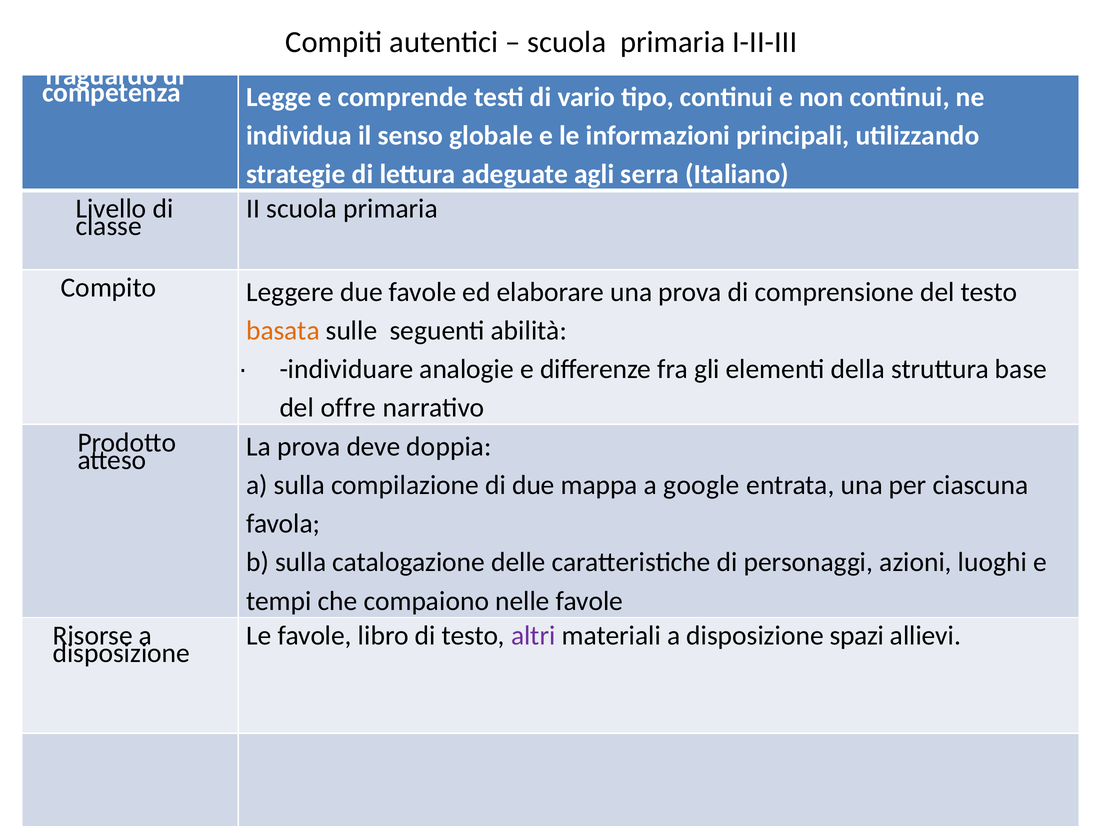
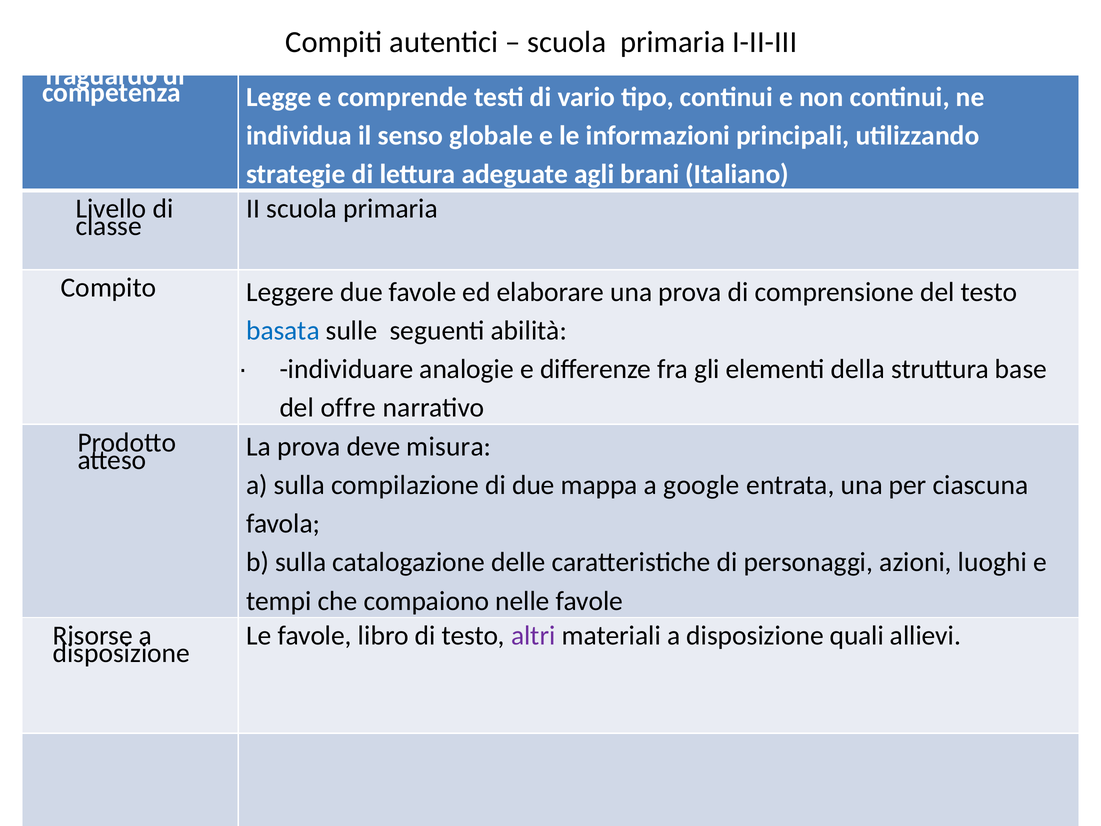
serra: serra -> brani
basata colour: orange -> blue
doppia: doppia -> misura
spazi: spazi -> quali
